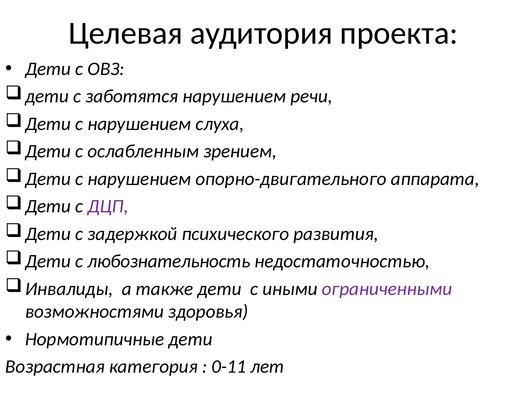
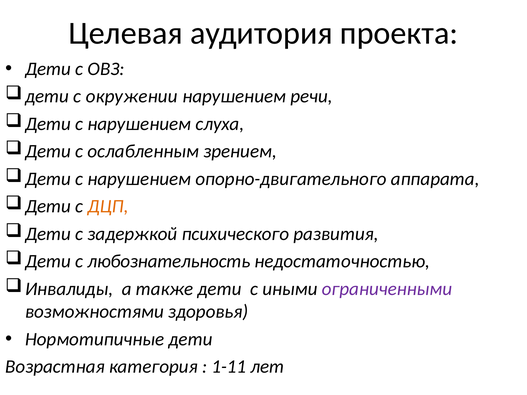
заботятся: заботятся -> окружении
ДЦП colour: purple -> orange
0-11: 0-11 -> 1-11
